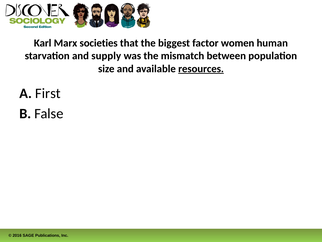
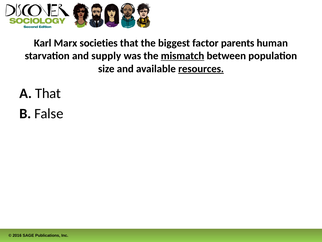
women: women -> parents
mismatch underline: none -> present
A First: First -> That
